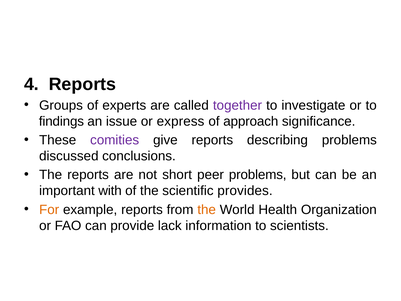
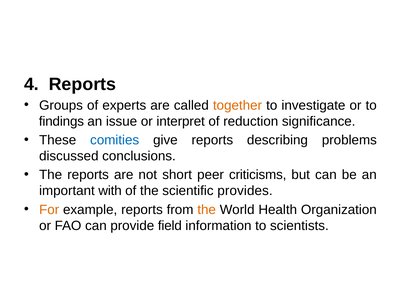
together colour: purple -> orange
express: express -> interpret
approach: approach -> reduction
comities colour: purple -> blue
peer problems: problems -> criticisms
lack: lack -> field
